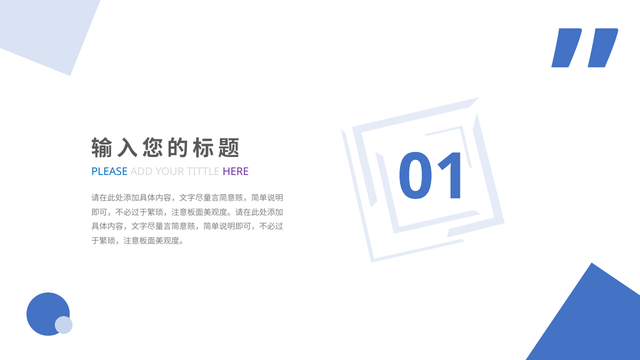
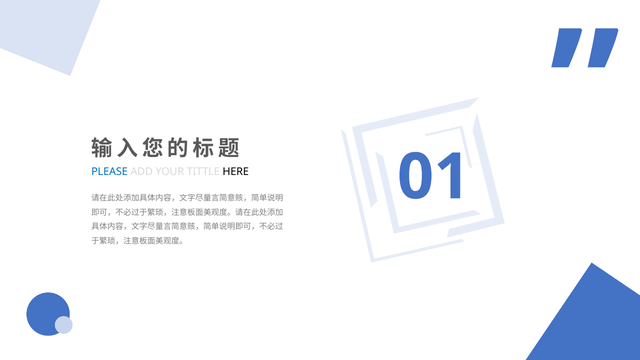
HERE colour: purple -> black
